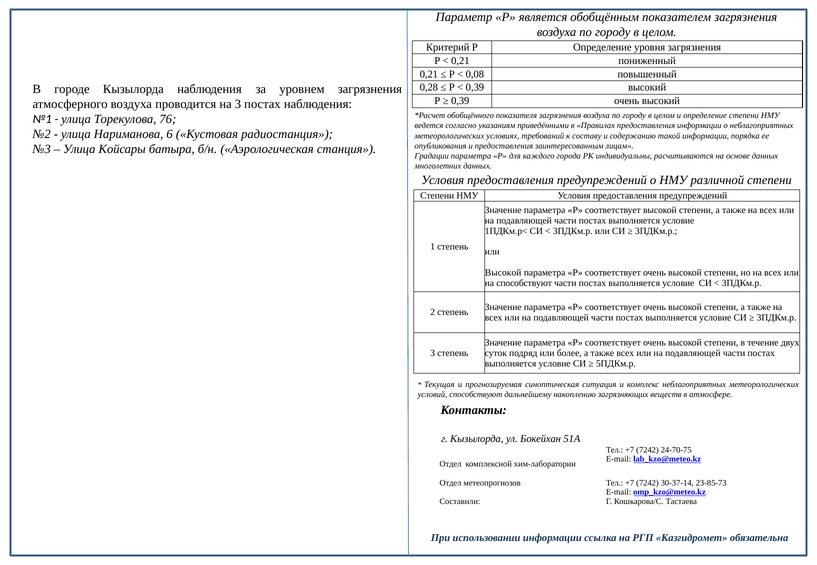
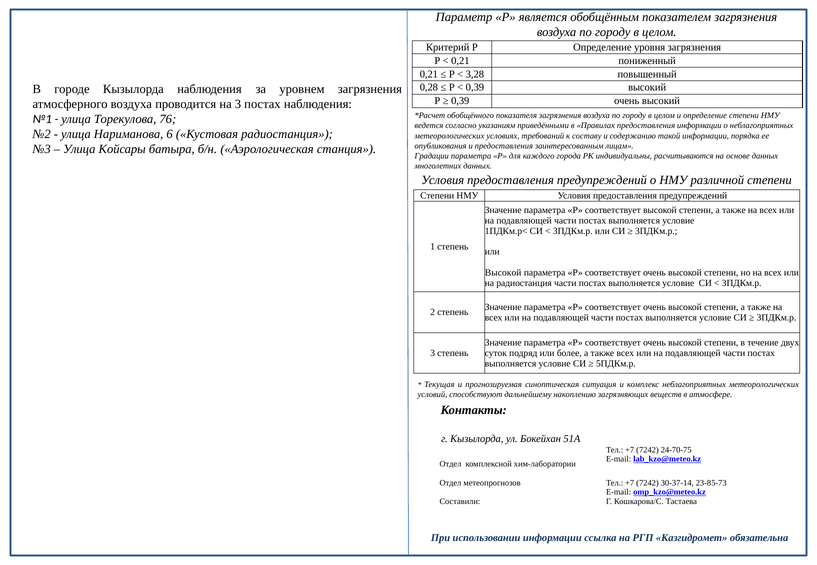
0,08: 0,08 -> 3,28
на способствуют: способствуют -> радиостанция
